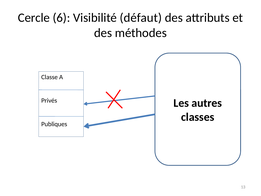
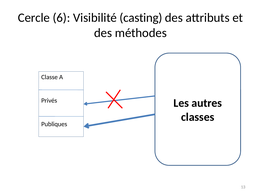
défaut: défaut -> casting
